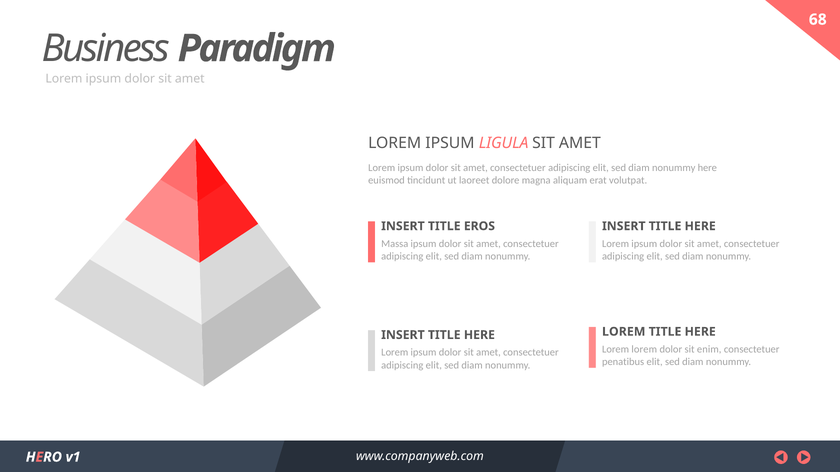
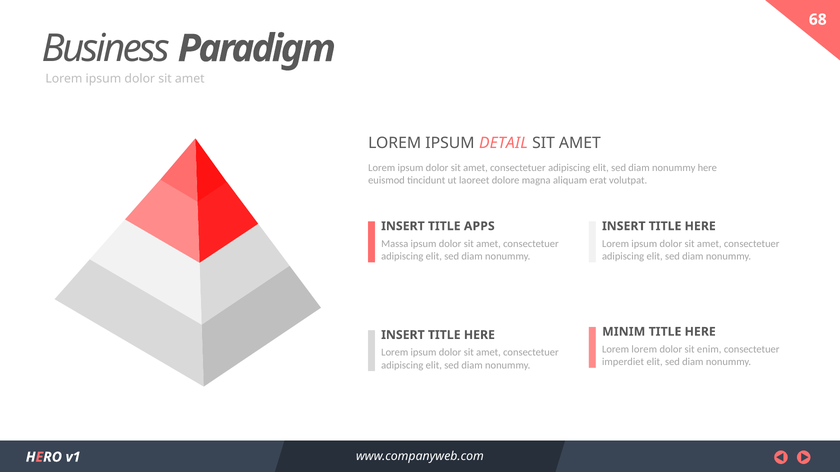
LIGULA: LIGULA -> DETAIL
EROS: EROS -> APPS
LOREM at (624, 332): LOREM -> MINIM
penatibus: penatibus -> imperdiet
